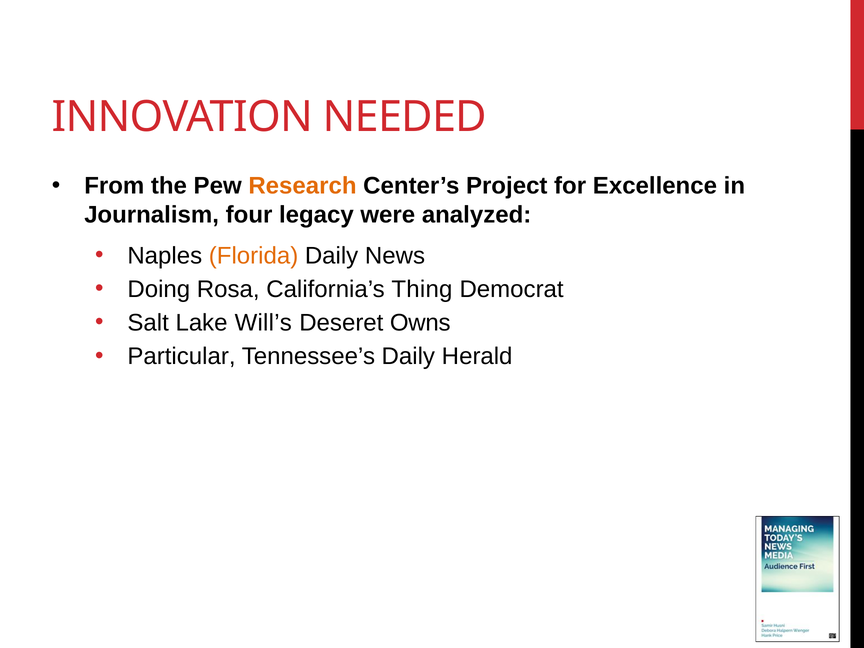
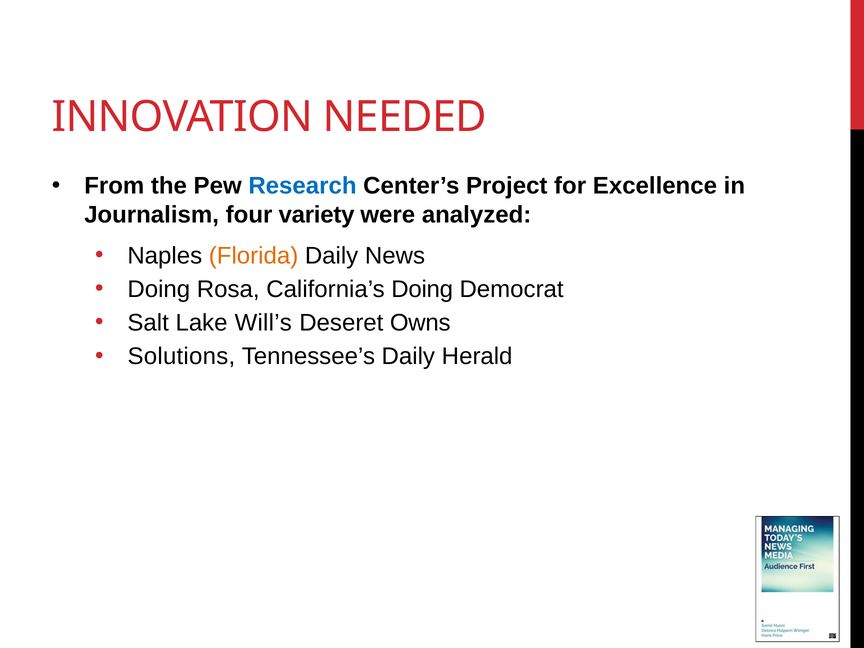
Research colour: orange -> blue
legacy: legacy -> variety
California’s Thing: Thing -> Doing
Particular: Particular -> Solutions
